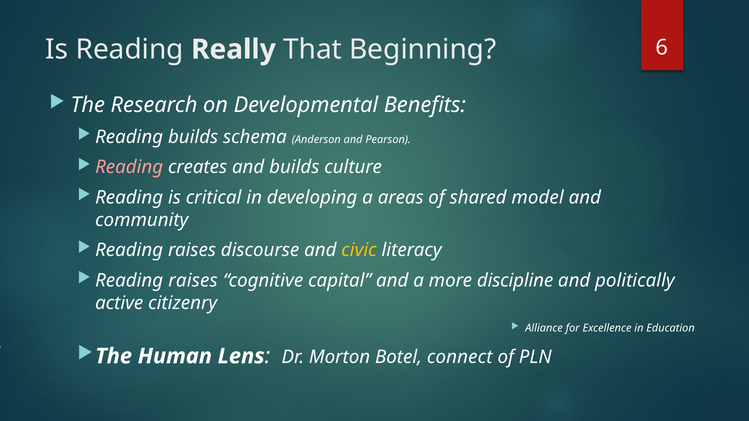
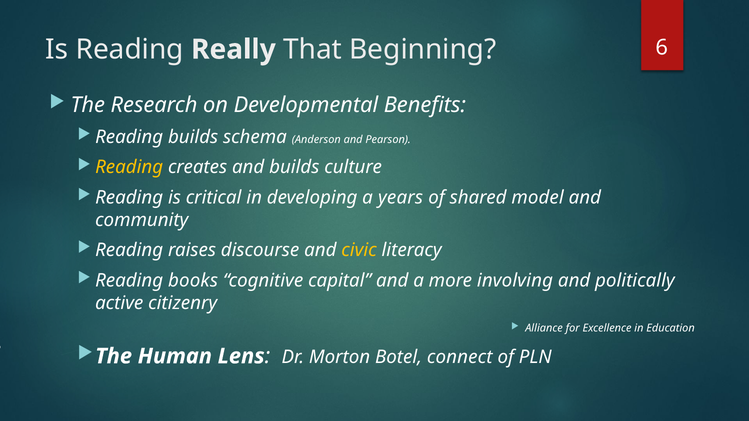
Reading at (129, 167) colour: pink -> yellow
areas: areas -> years
raises at (193, 281): raises -> books
discipline: discipline -> involving
